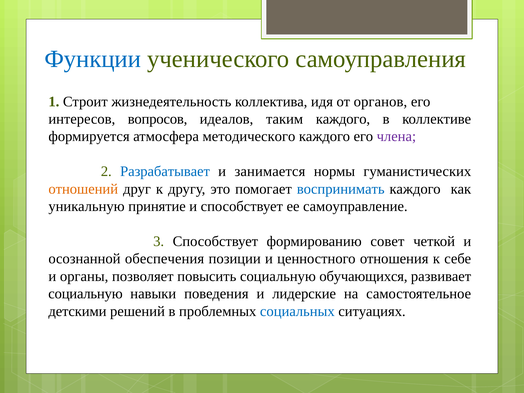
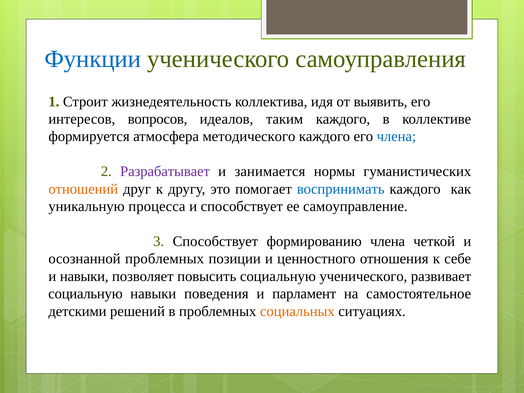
органов: органов -> выявить
члена at (396, 136) colour: purple -> blue
Разрабатывает colour: blue -> purple
принятие: принятие -> процесса
формированию совет: совет -> члена
осознанной обеспечения: обеспечения -> проблемных
и органы: органы -> навыки
социальную обучающихся: обучающихся -> ученического
лидерские: лидерские -> парламент
социальных colour: blue -> orange
